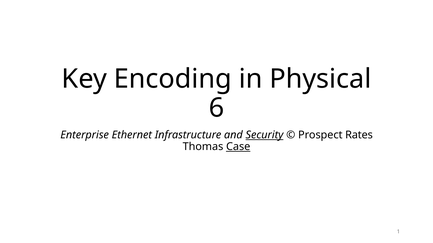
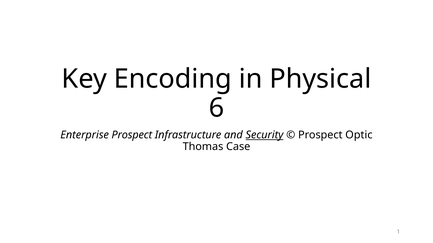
Enterprise Ethernet: Ethernet -> Prospect
Rates: Rates -> Optic
Case underline: present -> none
